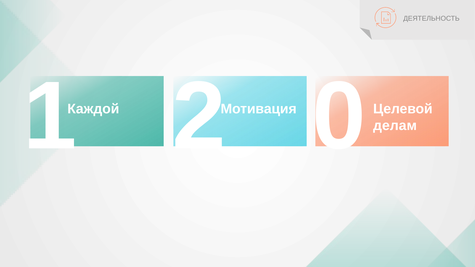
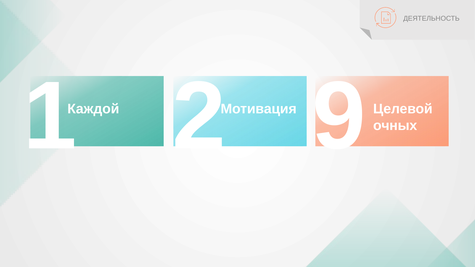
0: 0 -> 9
делам: делам -> очных
